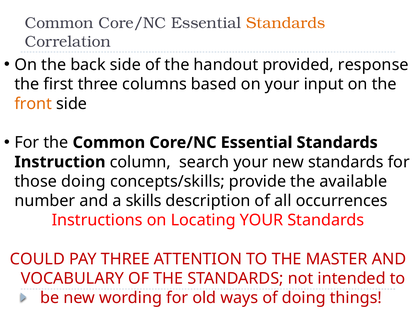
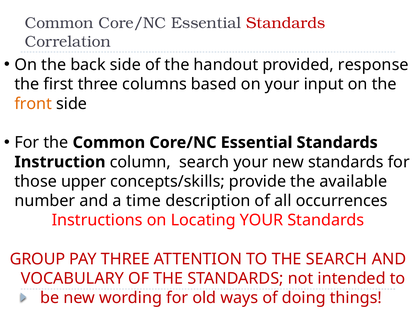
Standards at (286, 23) colour: orange -> red
those doing: doing -> upper
skills: skills -> time
COULD: COULD -> GROUP
THE MASTER: MASTER -> SEARCH
